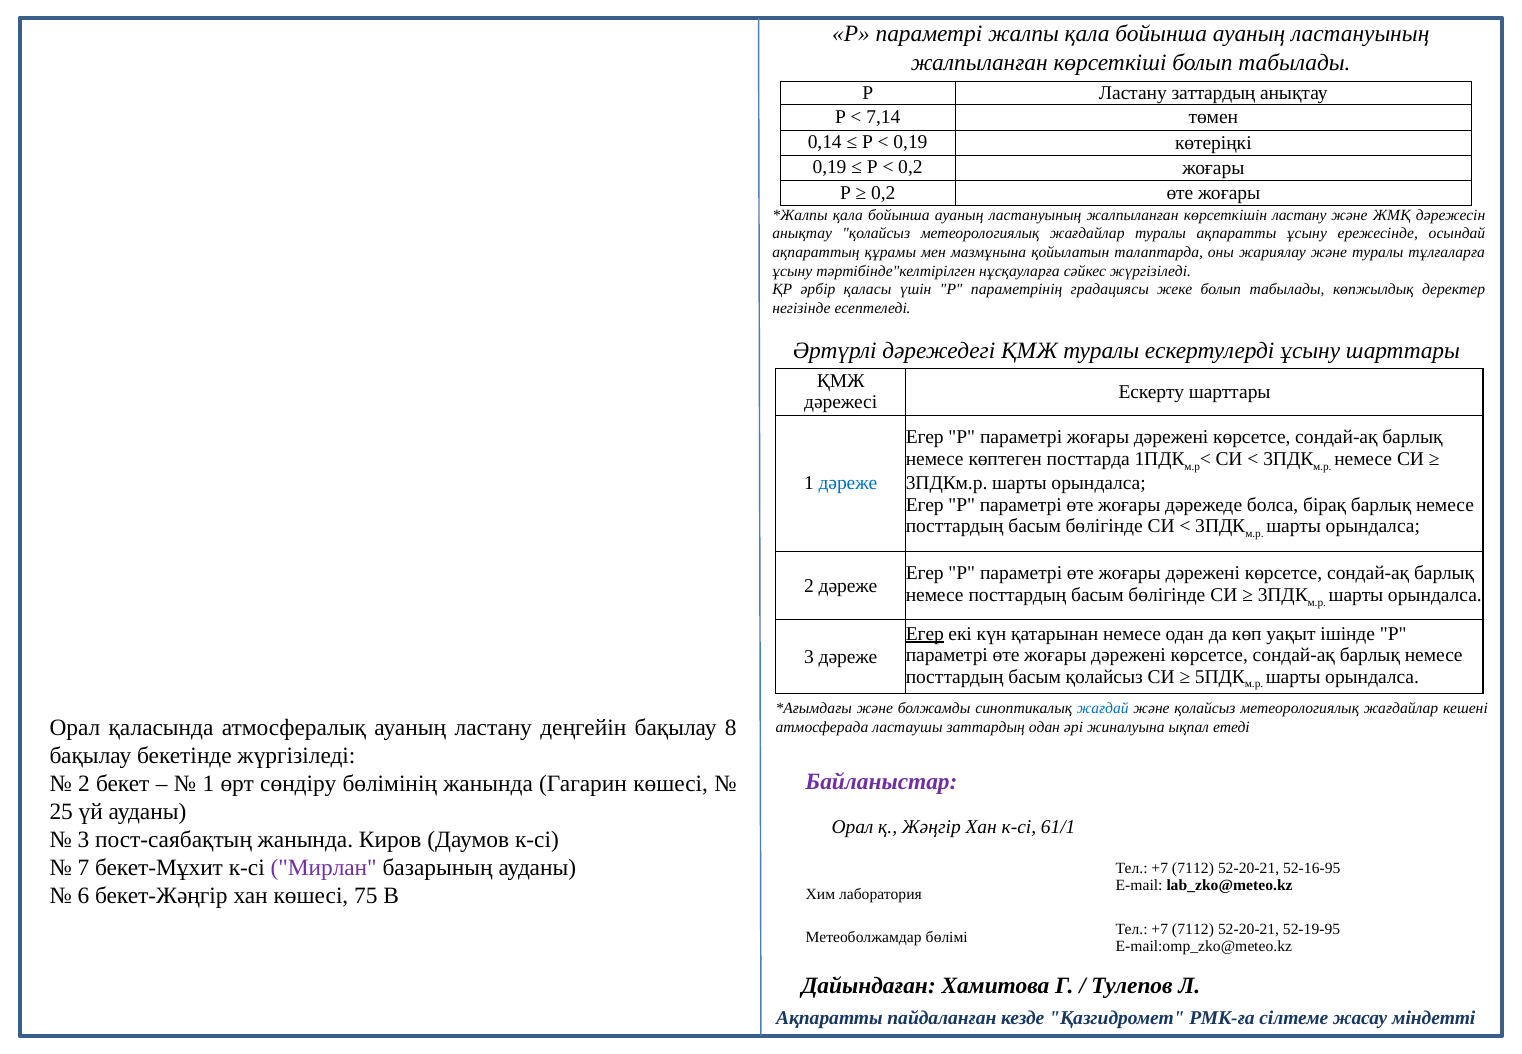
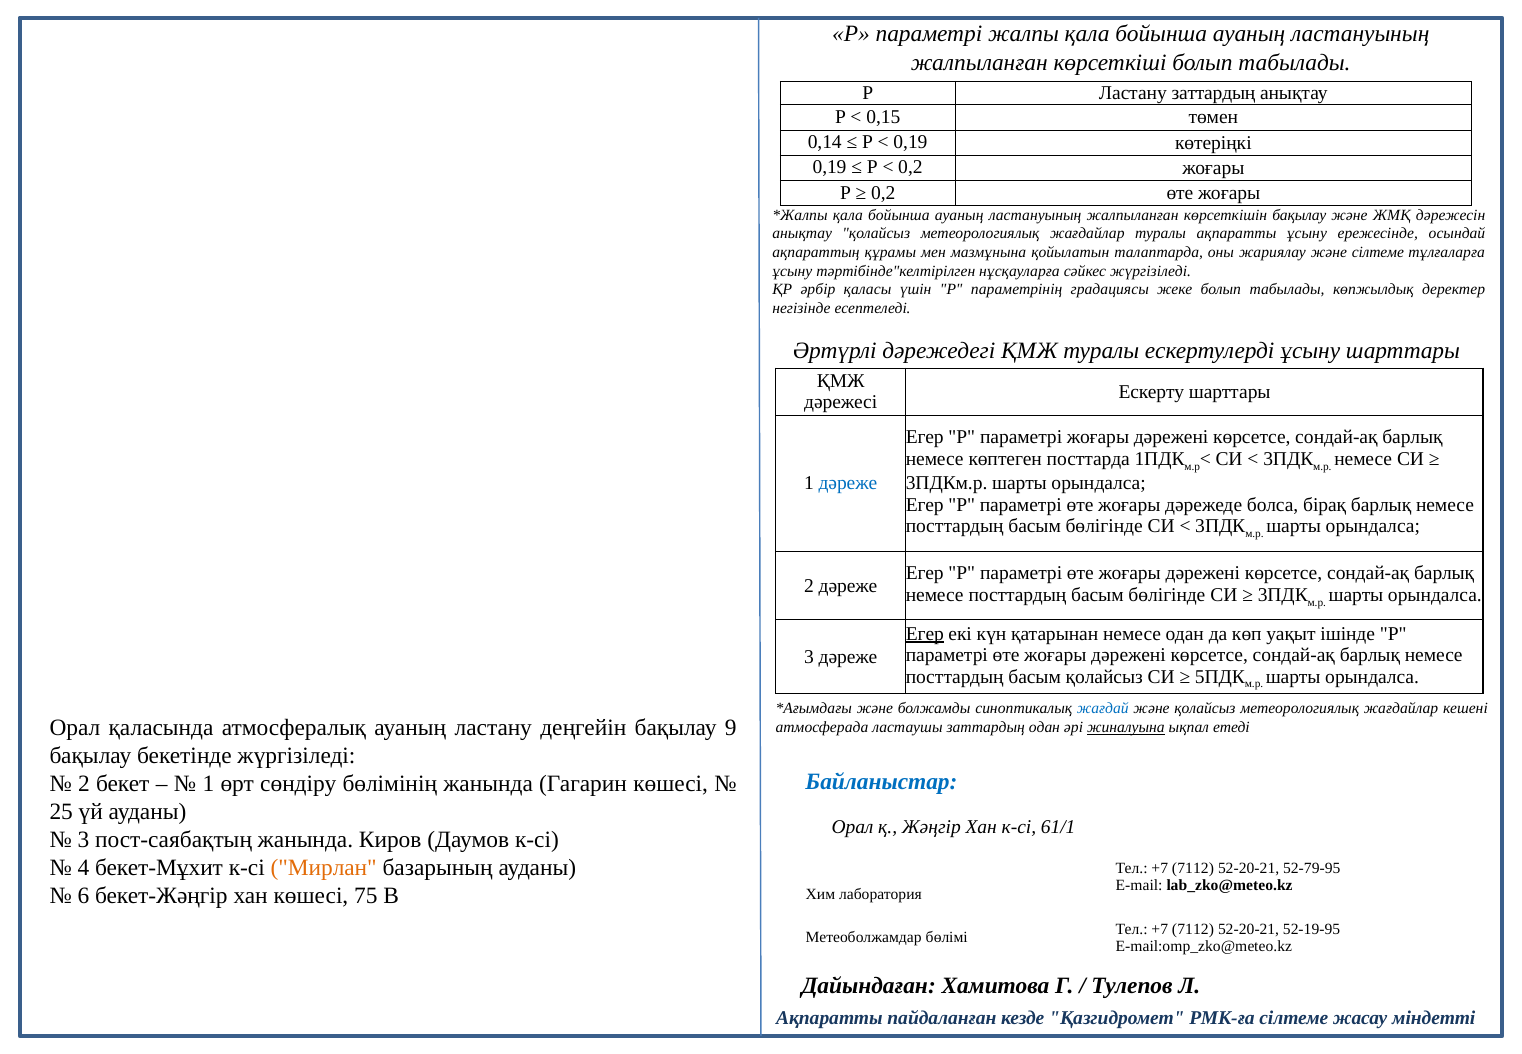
7,14: 7,14 -> 0,15
көрсеткішін ластану: ластану -> бақылау
және туралы: туралы -> сілтеме
8: 8 -> 9
жиналуына underline: none -> present
Байланыстар colour: purple -> blue
7: 7 -> 4
Мирлан colour: purple -> orange
52-16-95: 52-16-95 -> 52-79-95
